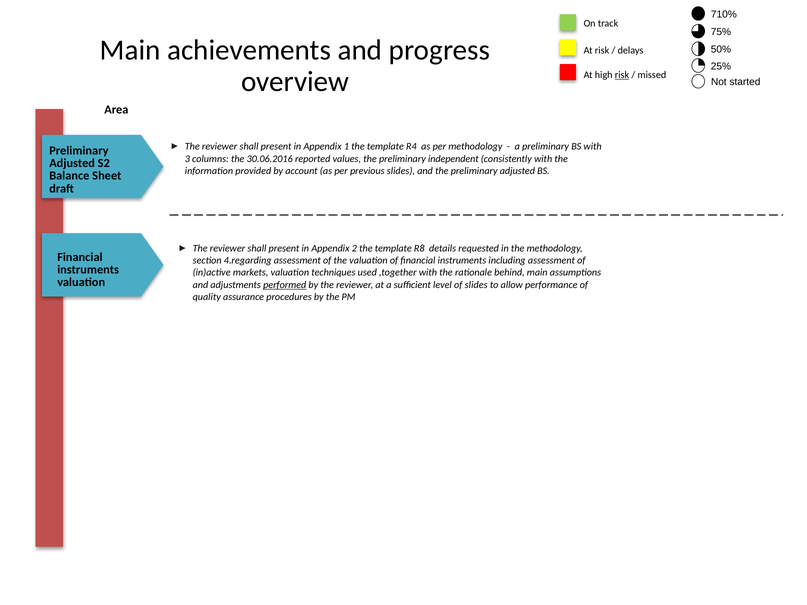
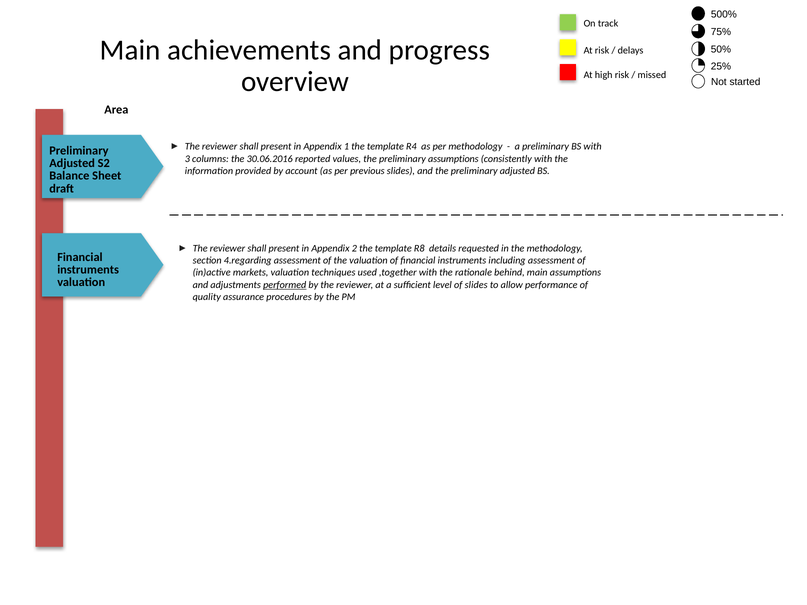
710%: 710% -> 500%
risk at (622, 75) underline: present -> none
preliminary independent: independent -> assumptions
